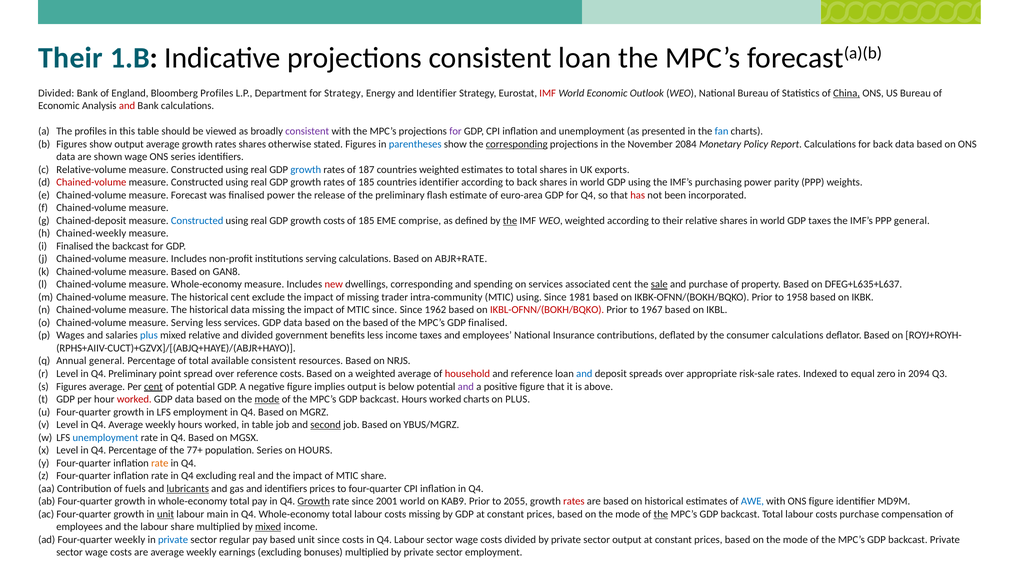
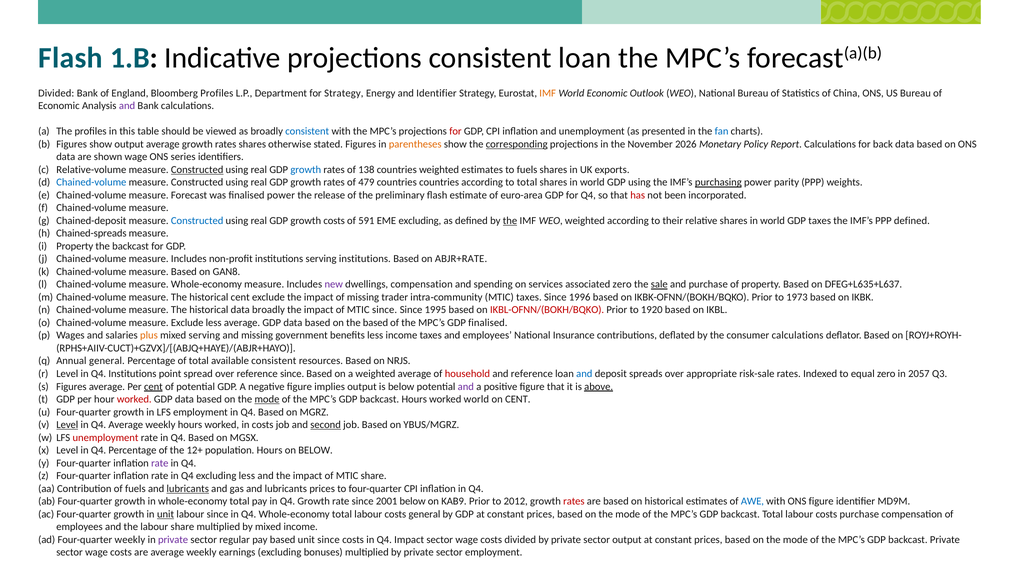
Their at (71, 58): Their -> Flash
IMF at (548, 93) colour: red -> orange
China underline: present -> none
and at (127, 106) colour: red -> purple
consistent at (307, 131) colour: purple -> blue
for at (455, 131) colour: purple -> red
parentheses colour: blue -> orange
2084: 2084 -> 2026
Constructed at (197, 170) underline: none -> present
187: 187 -> 138
to total: total -> fuels
Chained-volume at (91, 183) colour: red -> blue
rates of 185: 185 -> 479
countries identifier: identifier -> countries
to back: back -> total
purchasing underline: none -> present
185 at (366, 221): 185 -> 591
EME comprise: comprise -> excluding
PPP general: general -> defined
Chained-weekly: Chained-weekly -> Chained-spreads
i Finalised: Finalised -> Property
serving calculations: calculations -> institutions
new colour: red -> purple
dwellings corresponding: corresponding -> compensation
associated cent: cent -> zero
MTIC using: using -> taxes
1981: 1981 -> 1996
1958: 1958 -> 1973
data missing: missing -> broadly
1962: 1962 -> 1995
1967: 1967 -> 1920
measure Serving: Serving -> Exclude
less services: services -> average
plus at (149, 336) colour: blue -> orange
mixed relative: relative -> serving
and divided: divided -> missing
Q4 Preliminary: Preliminary -> Institutions
reference costs: costs -> since
2094: 2094 -> 2057
above underline: none -> present
worked charts: charts -> world
on PLUS: PLUS -> CENT
Level at (67, 425) underline: none -> present
in table: table -> costs
unemployment at (106, 438) colour: blue -> red
77+: 77+ -> 12+
population Series: Series -> Hours
on HOURS: HOURS -> BELOW
rate at (160, 463) colour: orange -> purple
excluding real: real -> less
gas and identifiers: identifiers -> lubricants
Growth at (314, 501) underline: present -> none
2001 world: world -> below
2055: 2055 -> 2012
labour main: main -> since
costs missing: missing -> general
the at (661, 514) underline: present -> none
mixed at (268, 527) underline: present -> none
private at (173, 540) colour: blue -> purple
Q4 Labour: Labour -> Impact
